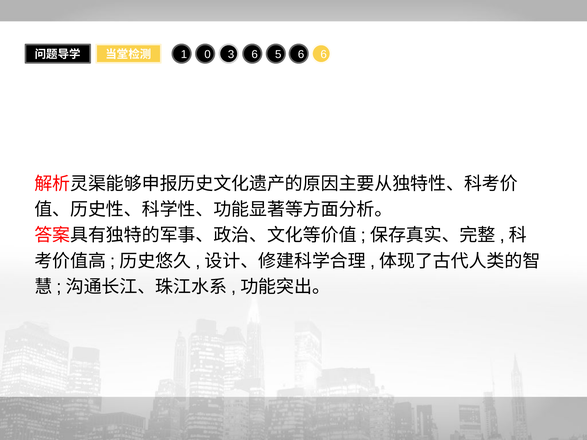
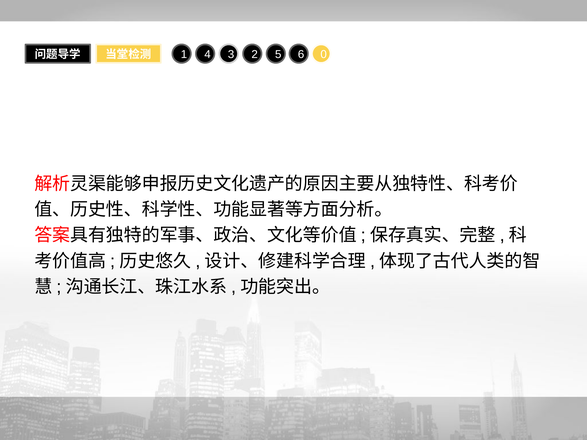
0: 0 -> 4
3 6: 6 -> 2
5 6: 6 -> 0
